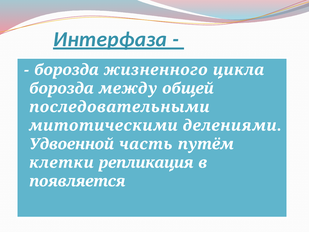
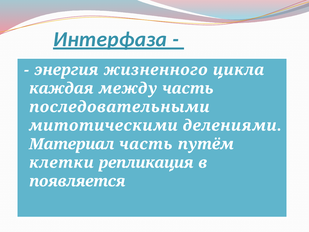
борозда at (66, 70): борозда -> энергия
борозда at (61, 88): борозда -> каждая
между общей: общей -> часть
Удвоенной: Удвоенной -> Материал
